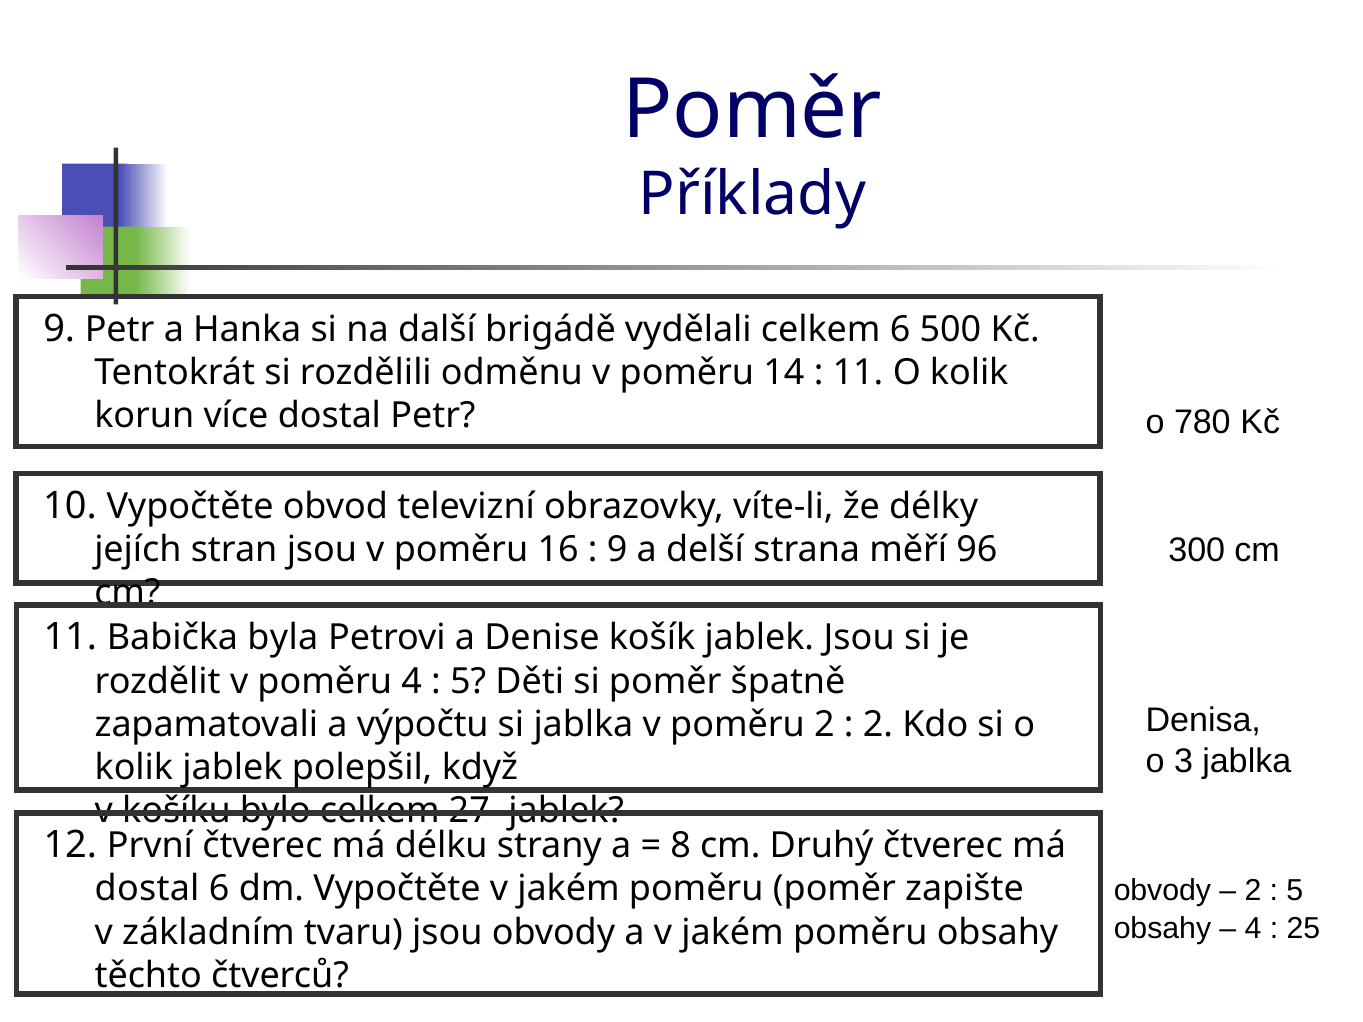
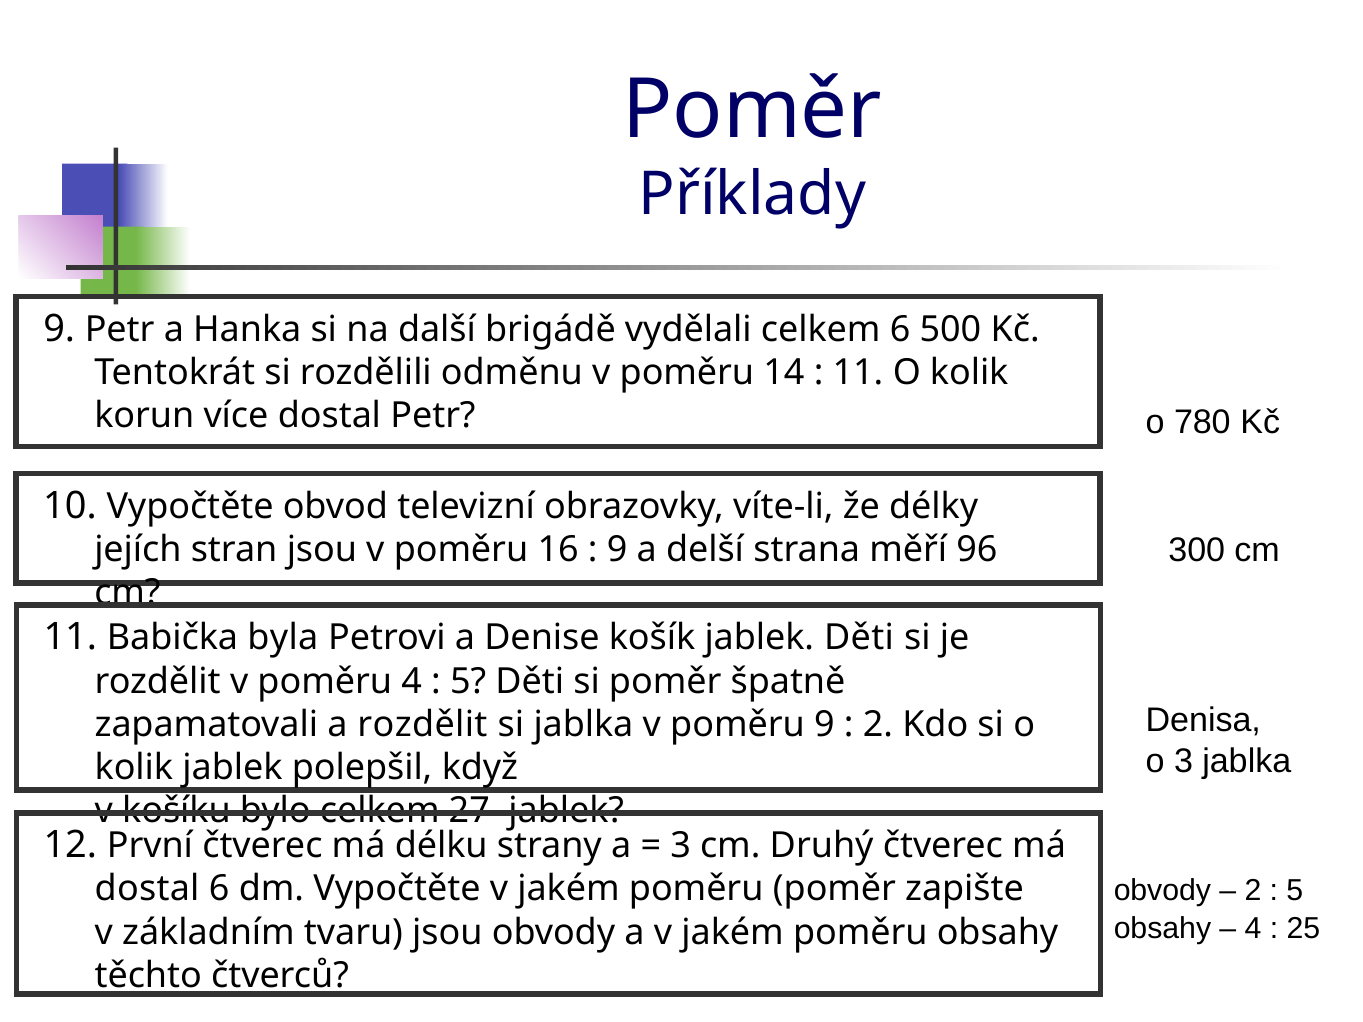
jablek Jsou: Jsou -> Děti
a výpočtu: výpočtu -> rozdělit
poměru 2: 2 -> 9
8 at (681, 846): 8 -> 3
